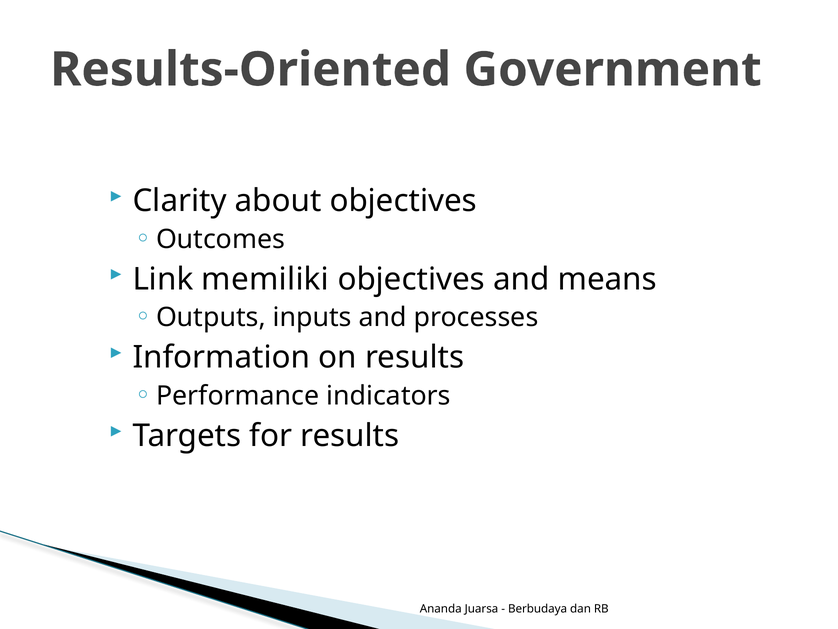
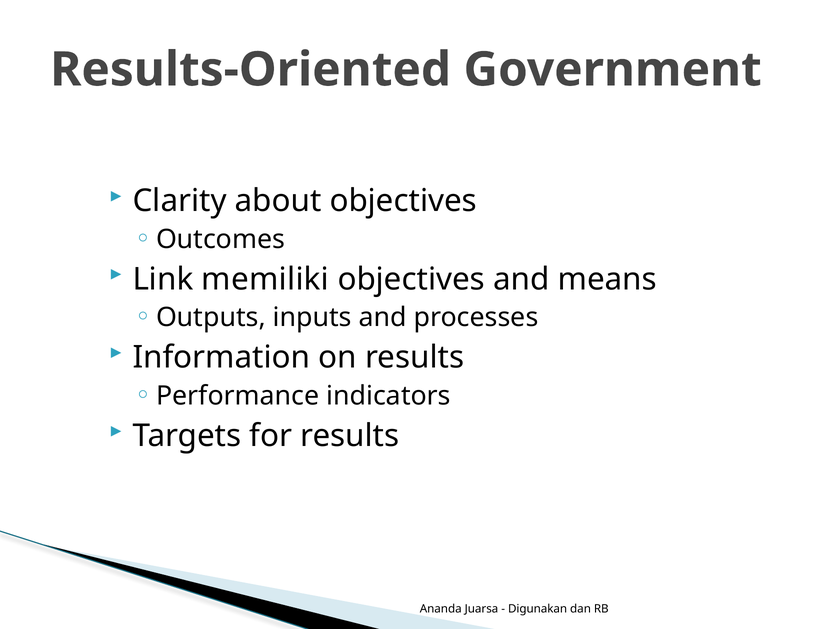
Berbudaya: Berbudaya -> Digunakan
